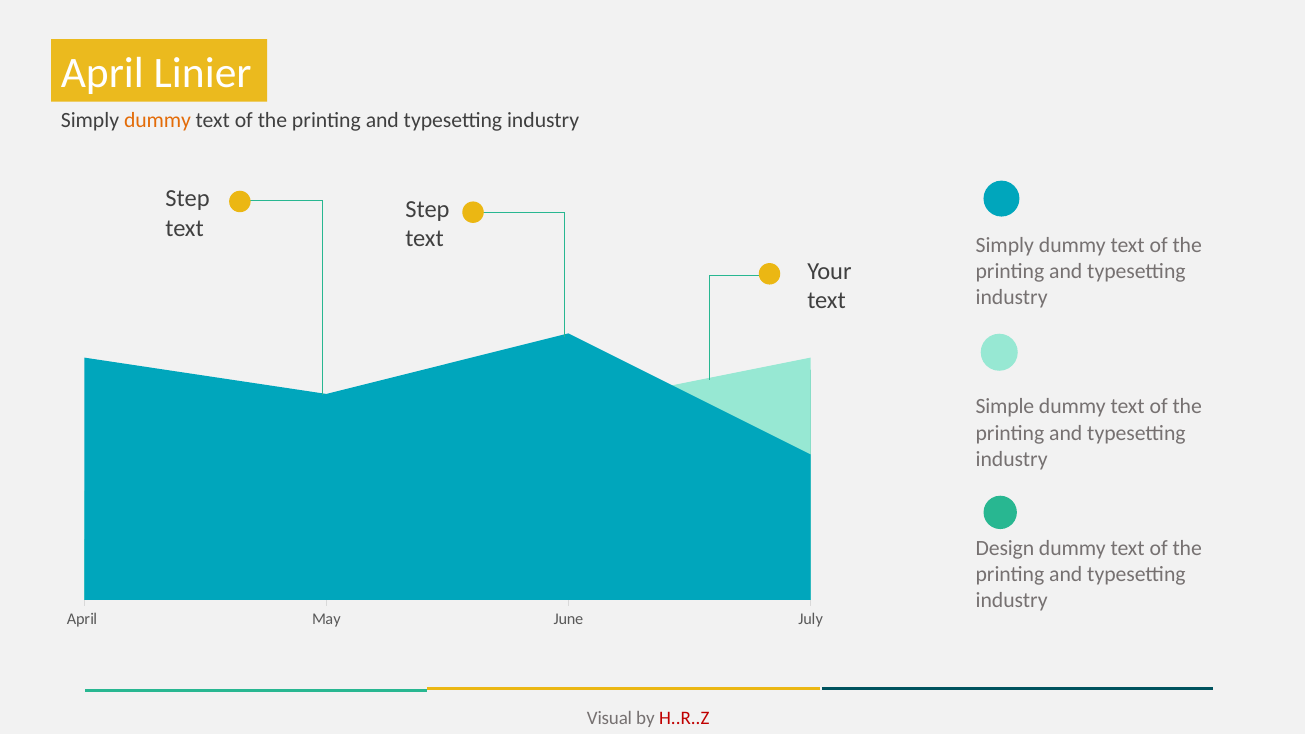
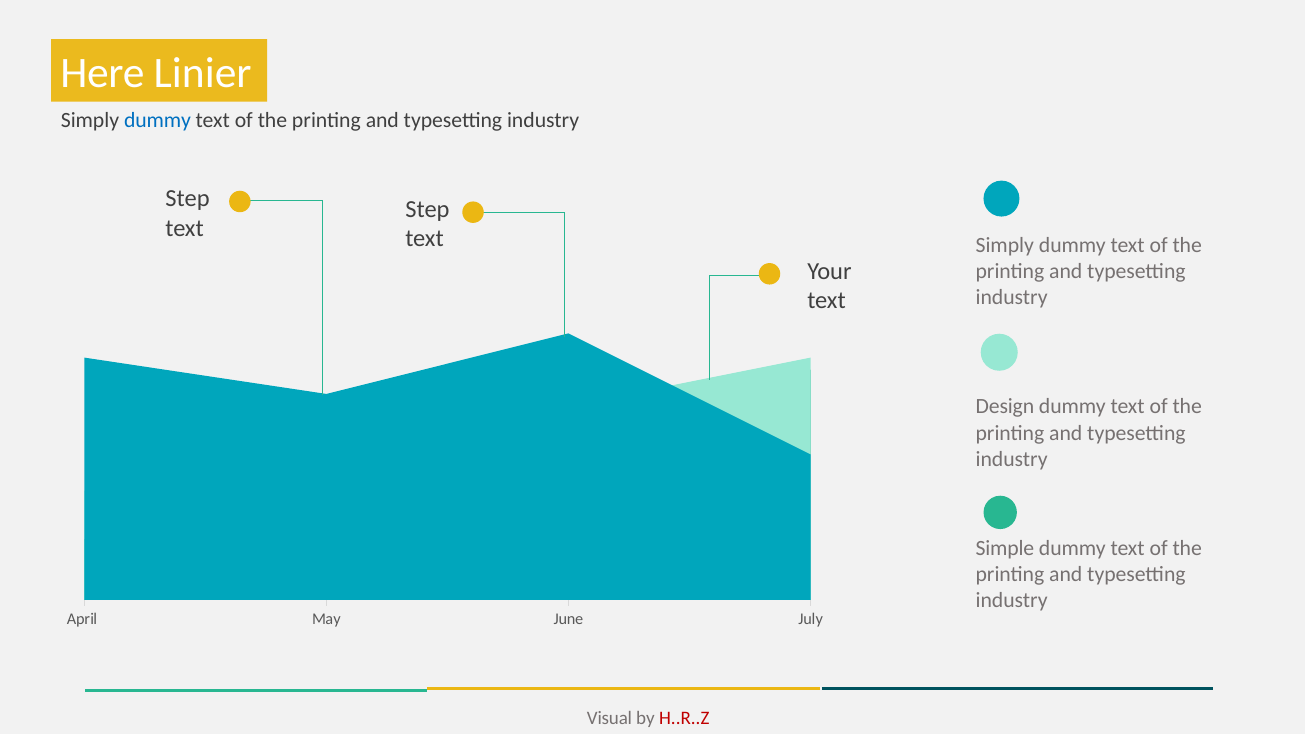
April at (102, 73): April -> Here
dummy at (158, 120) colour: orange -> blue
Simple: Simple -> Design
Design: Design -> Simple
